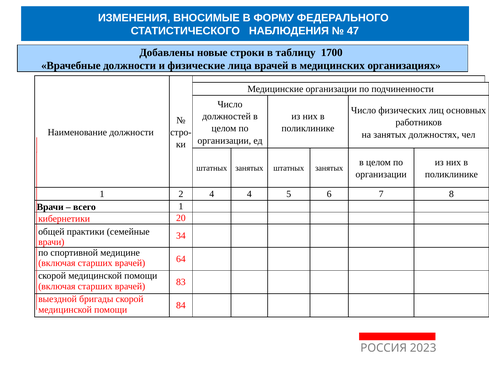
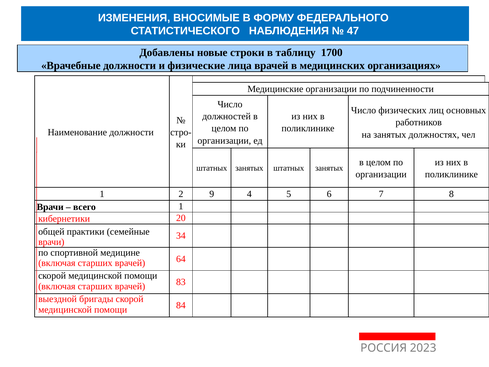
2 4: 4 -> 9
